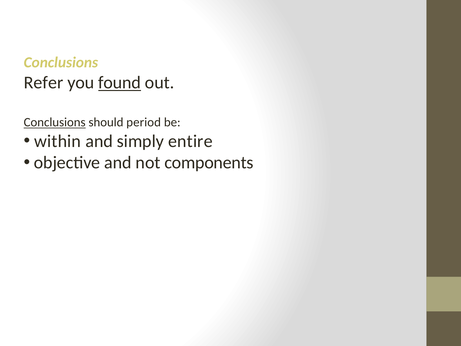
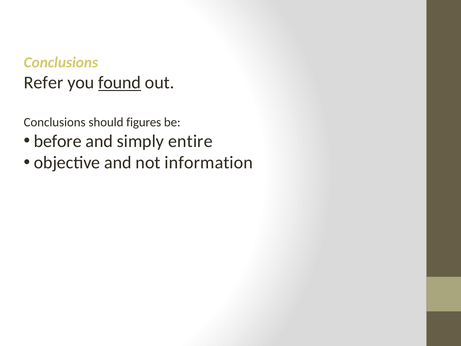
Conclusions at (55, 122) underline: present -> none
period: period -> figures
within: within -> before
components: components -> information
